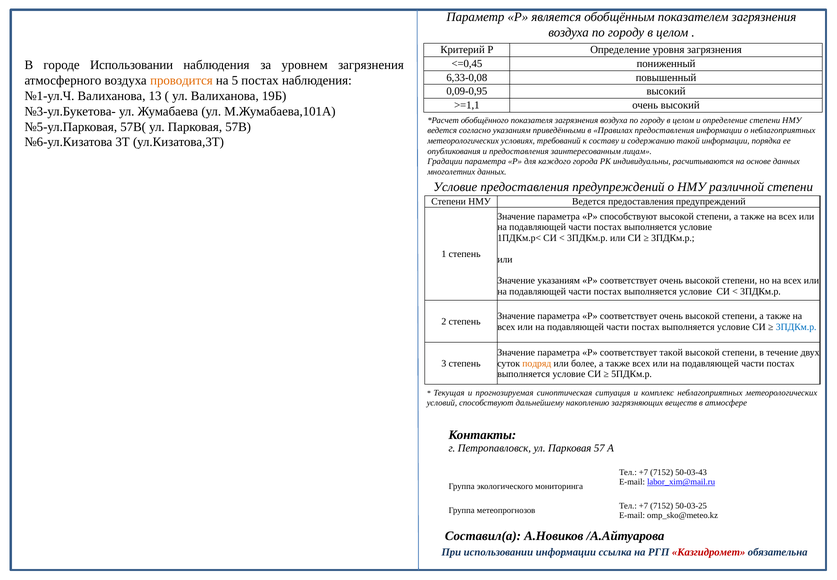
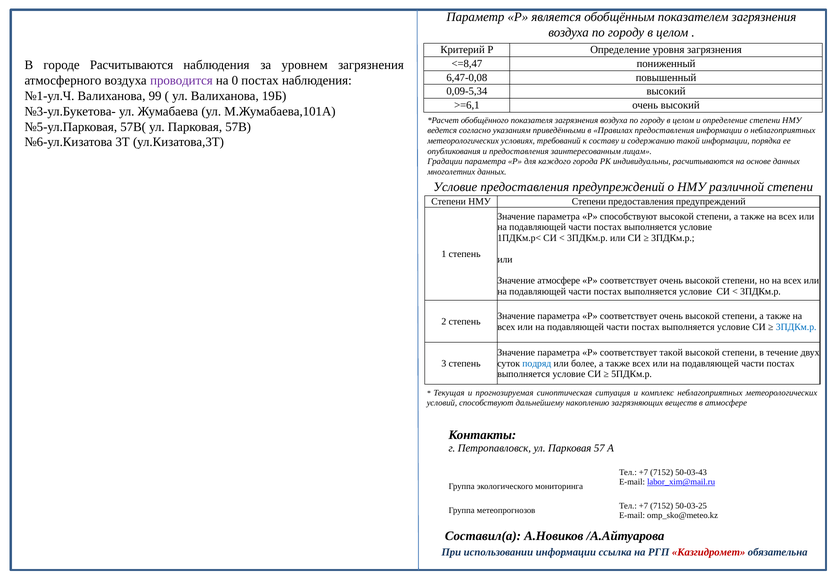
<=0,45: <=0,45 -> <=8,47
городе Использовании: Использовании -> Расчитываются
6,33-0,08: 6,33-0,08 -> 6,47-0,08
проводится colour: orange -> purple
5: 5 -> 0
0,09-0,95: 0,09-0,95 -> 0,09-5,34
13: 13 -> 99
>=1,1: >=1,1 -> >=6,1
Ведется at (589, 201): Ведется -> Степени
Значение указаниям: указаниям -> атмосфере
подряд colour: orange -> blue
